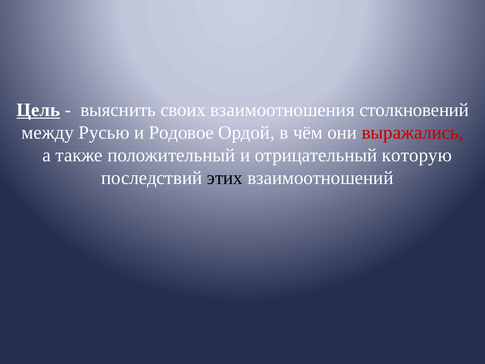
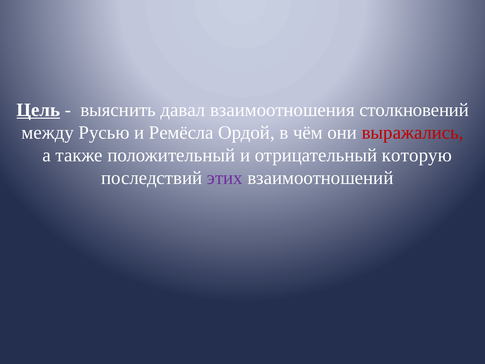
своих: своих -> давал
Родовое: Родовое -> Ремёсла
этих colour: black -> purple
